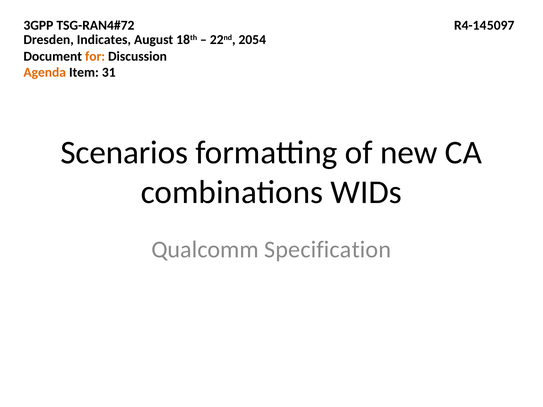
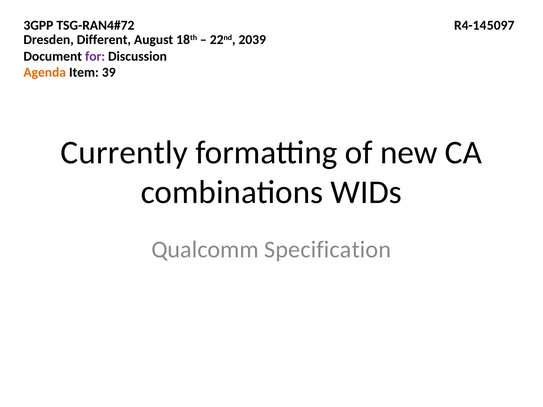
Indicates: Indicates -> Different
2054: 2054 -> 2039
for colour: orange -> purple
31: 31 -> 39
Scenarios: Scenarios -> Currently
